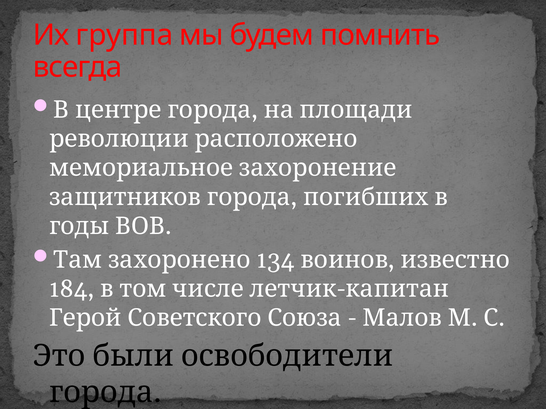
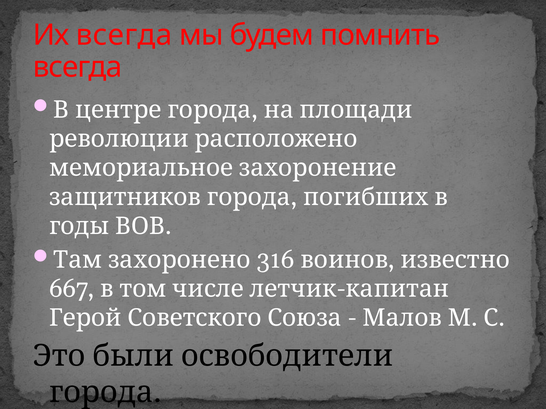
Их группа: группа -> всегда
134: 134 -> 316
184: 184 -> 667
